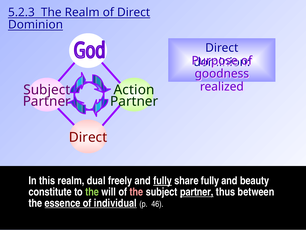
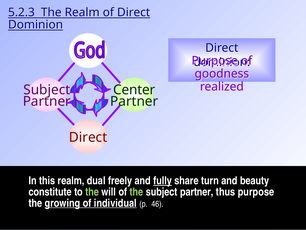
Action: Action -> Center
share fully: fully -> turn
the at (136, 192) colour: pink -> light green
partner at (197, 192) underline: present -> none
thus between: between -> purpose
essence: essence -> growing
